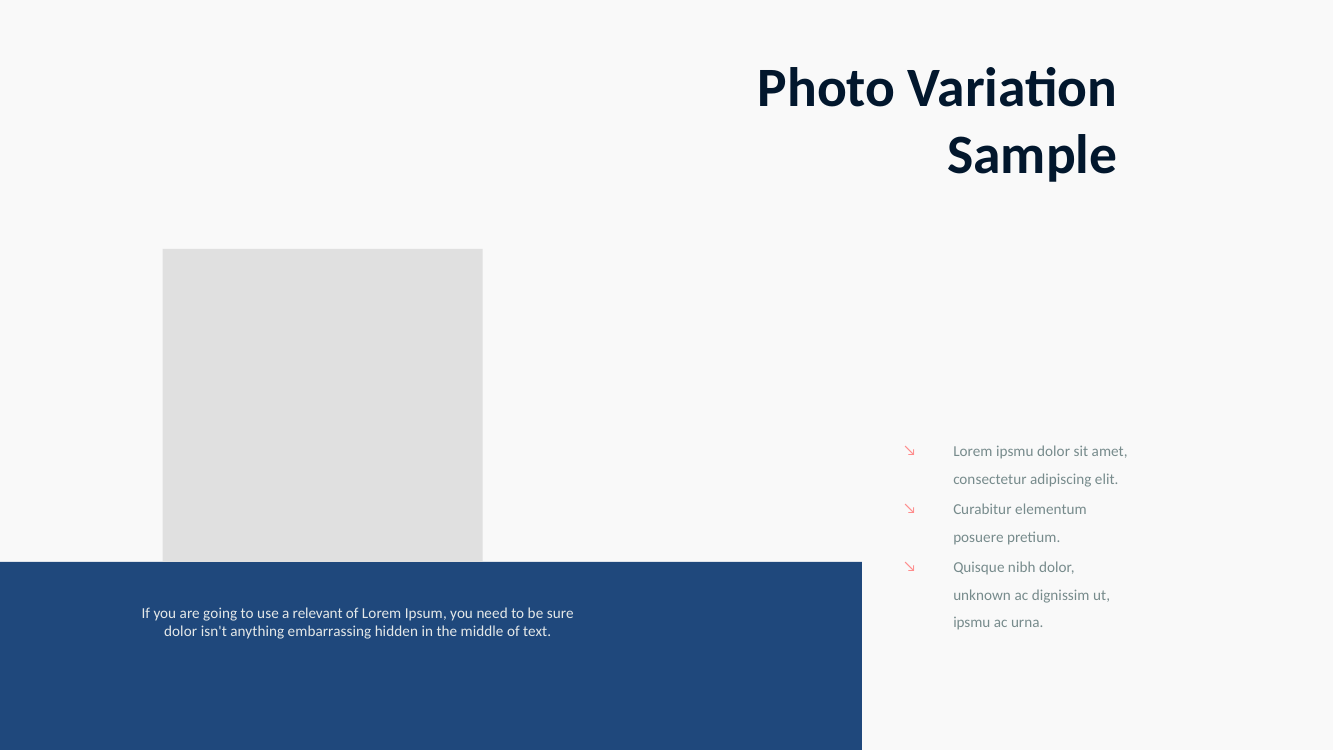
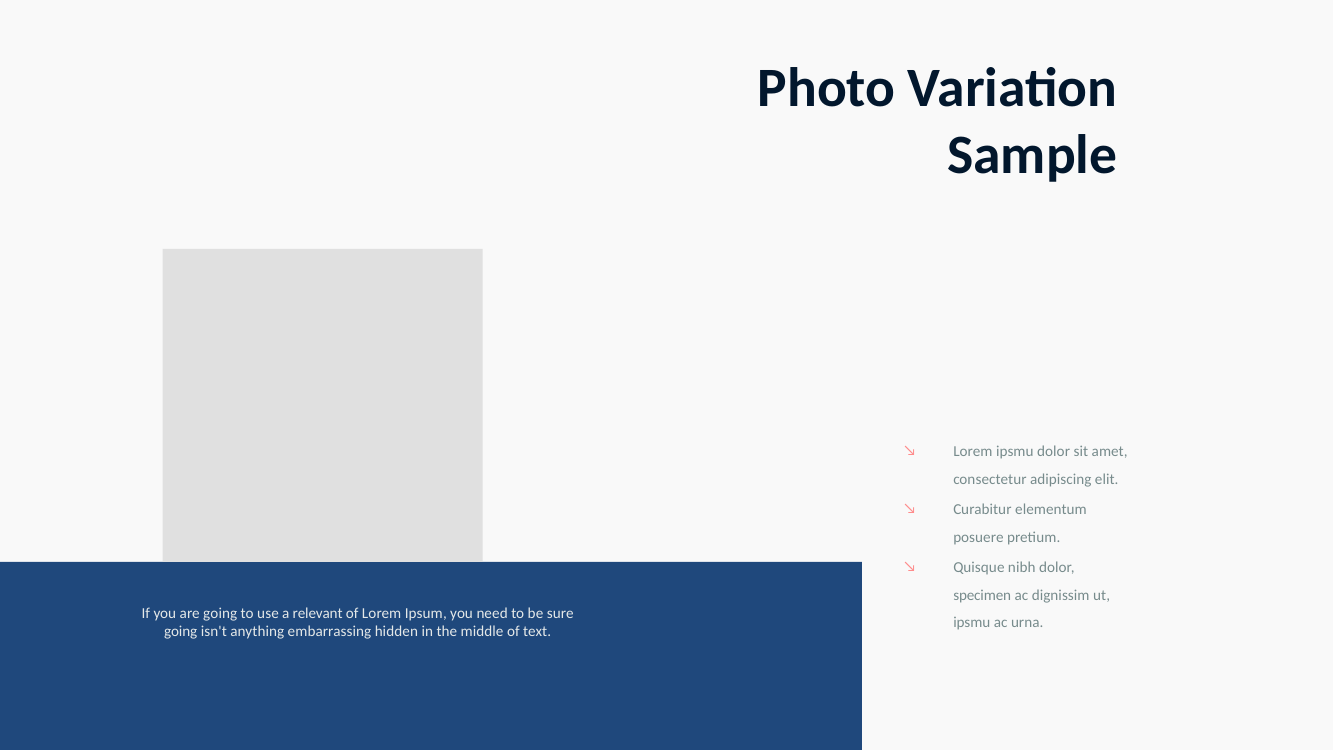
unknown: unknown -> specimen
dolor at (181, 631): dolor -> going
